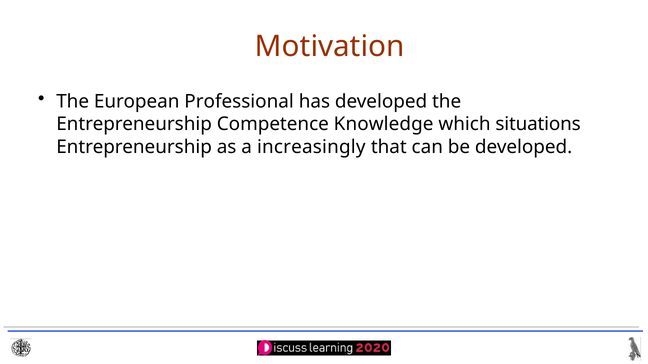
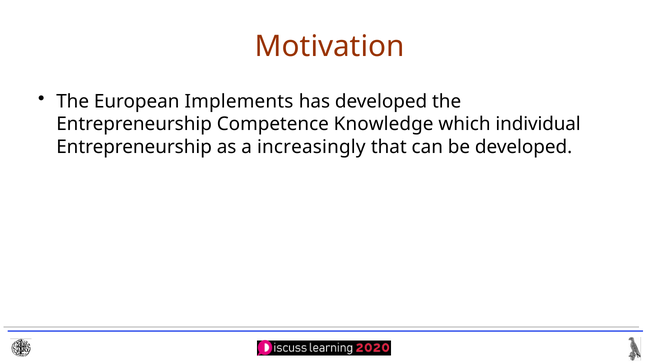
Professional: Professional -> Implements
situations: situations -> individual
